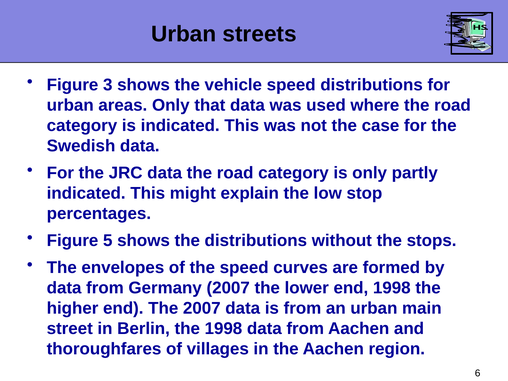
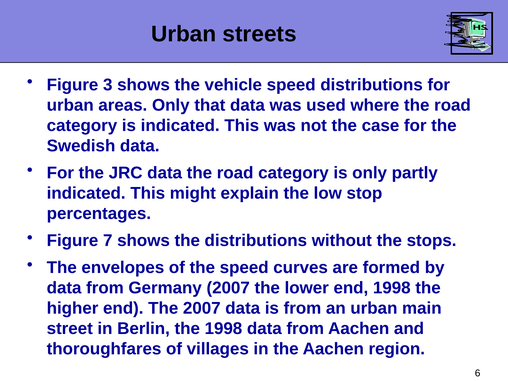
5: 5 -> 7
